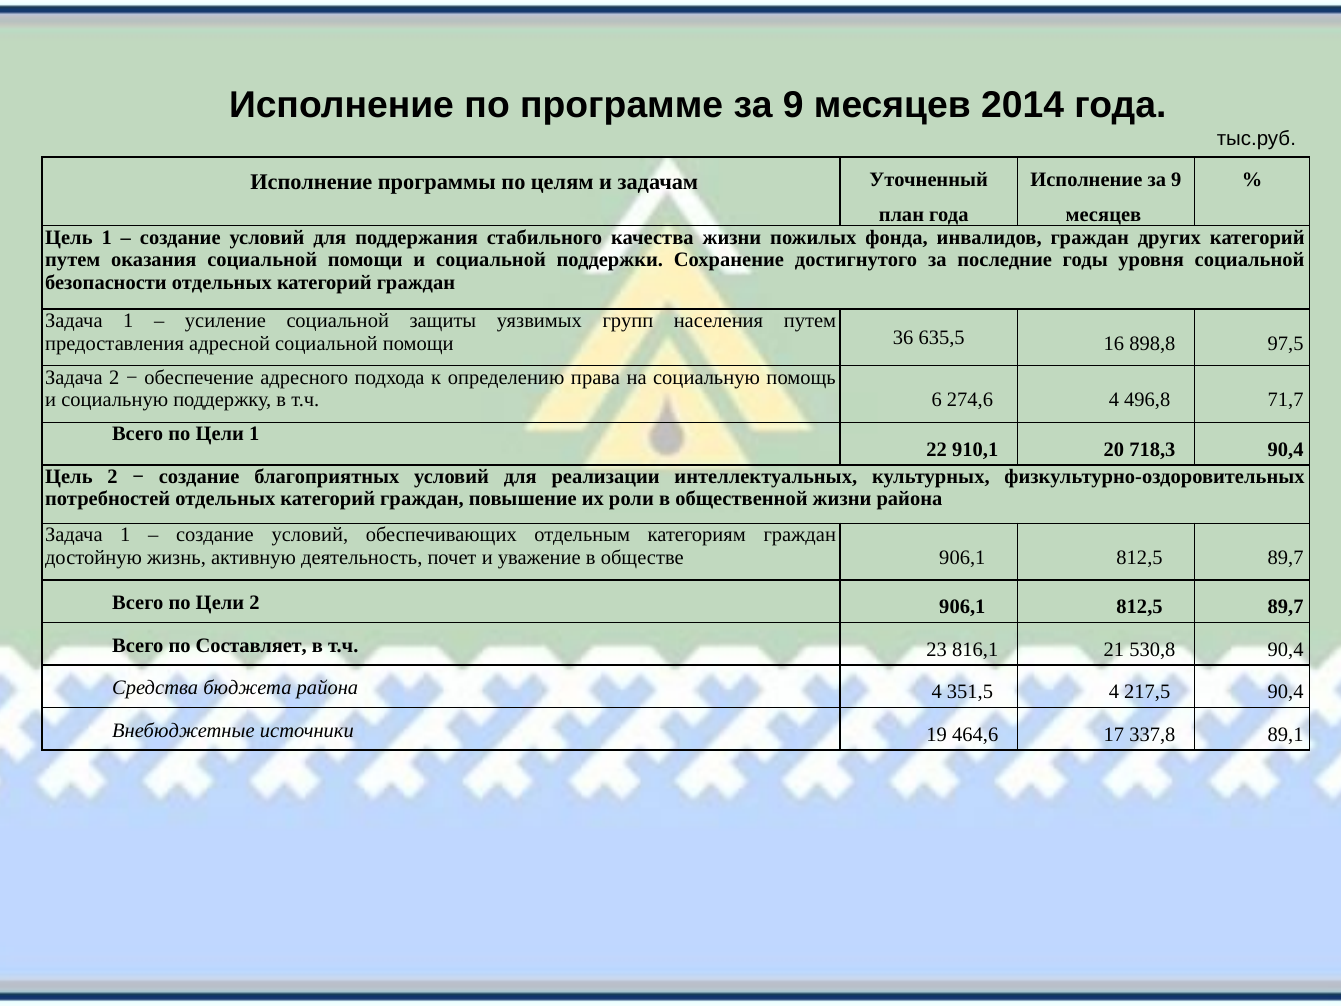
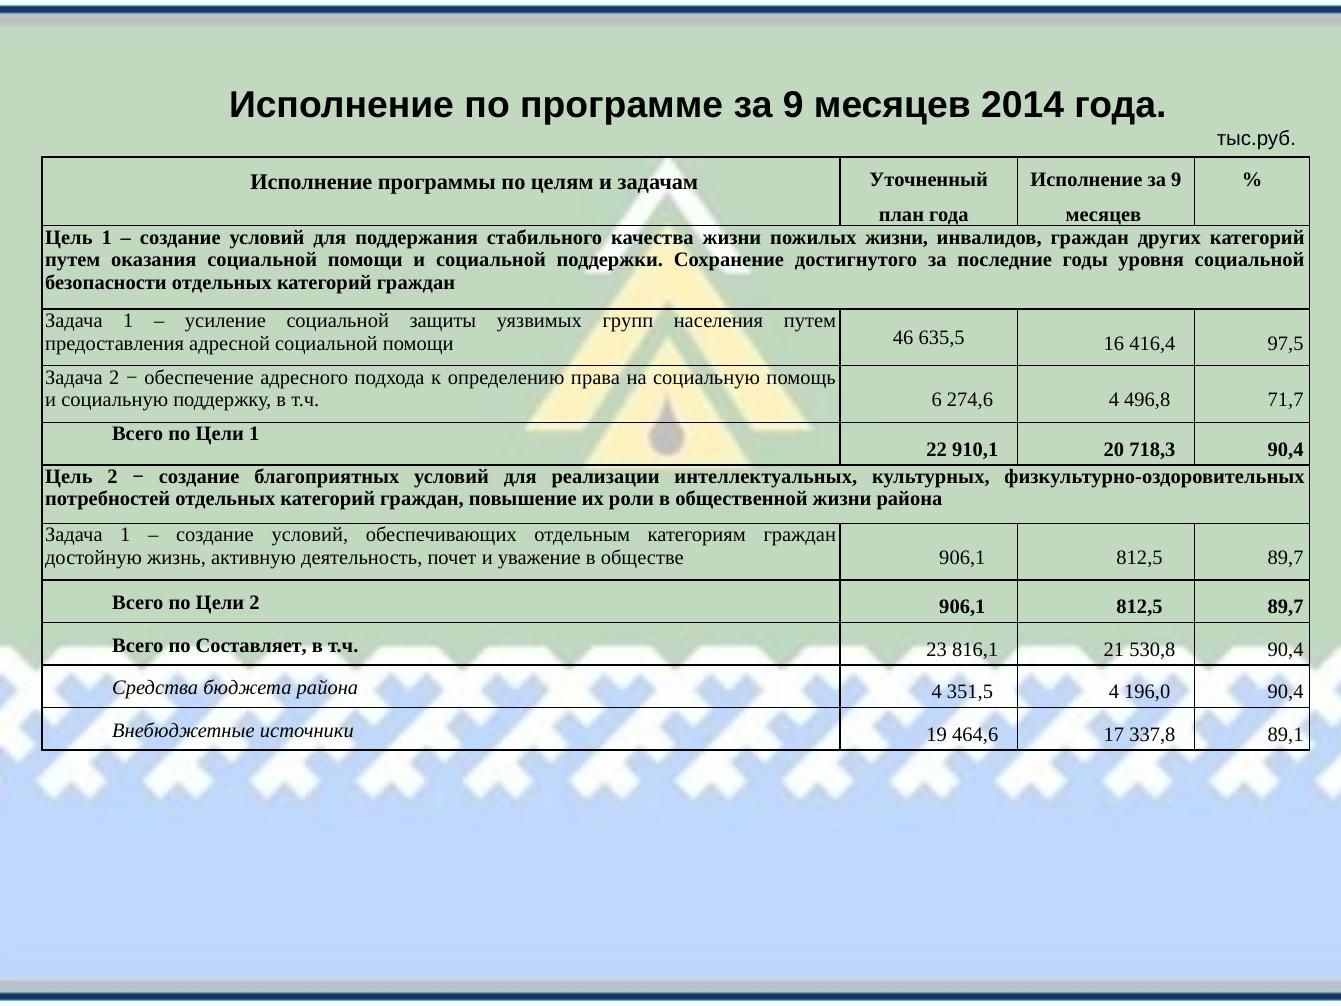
пожилых фонда: фонда -> жизни
36: 36 -> 46
898,8: 898,8 -> 416,4
217,5: 217,5 -> 196,0
